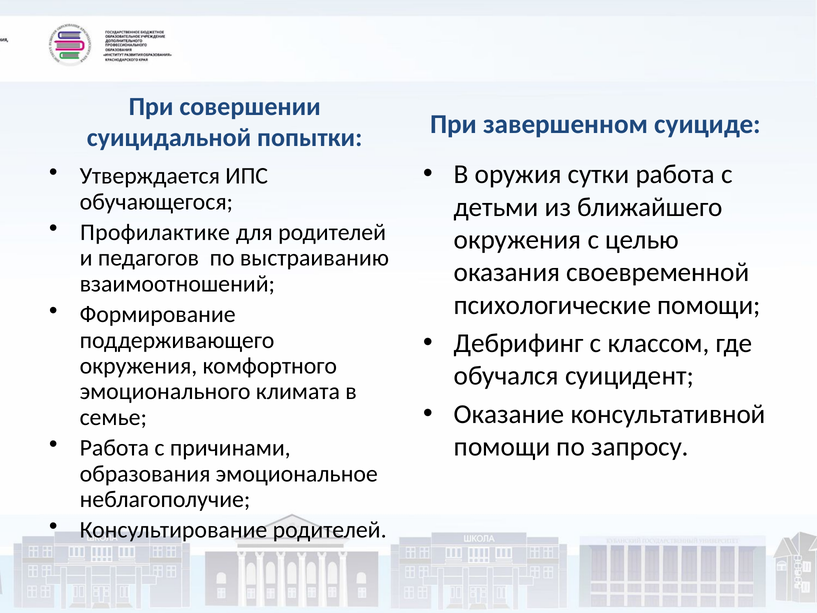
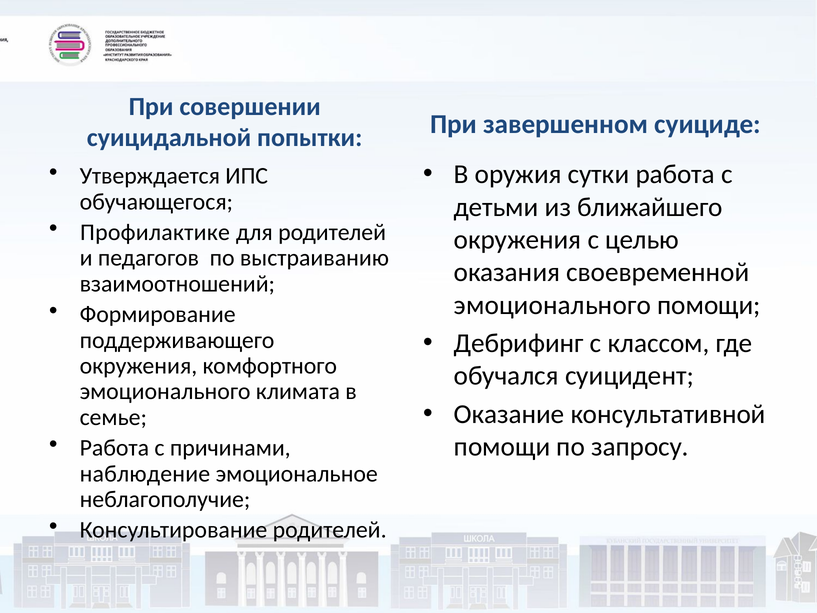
психологические at (552, 305): психологические -> эмоционального
образования: образования -> наблюдение
